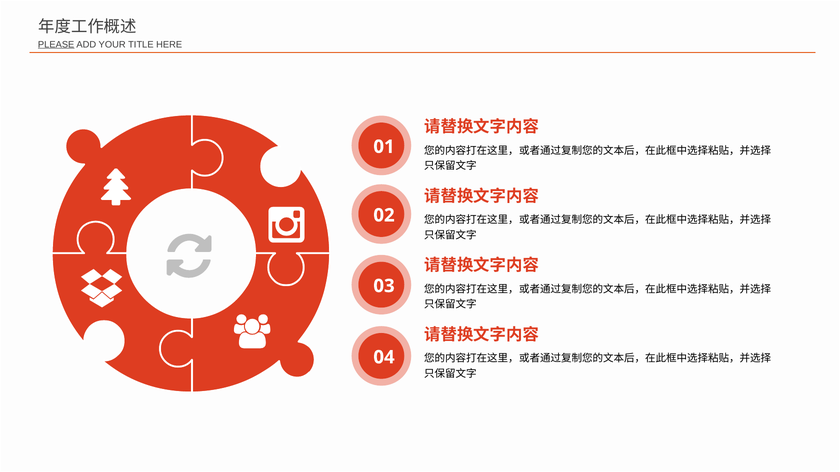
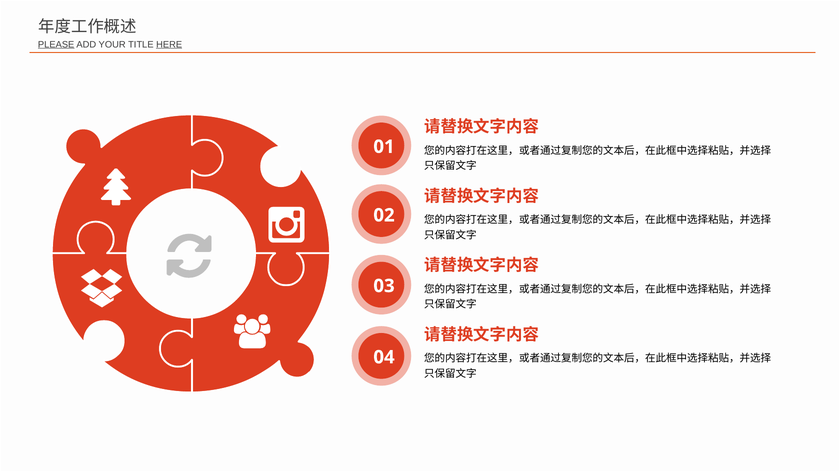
HERE underline: none -> present
